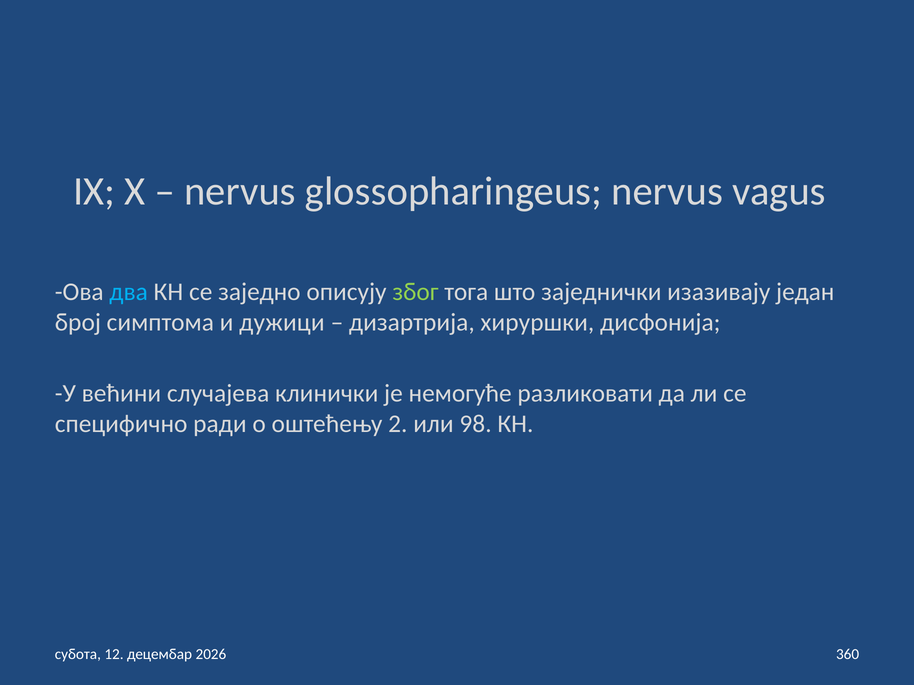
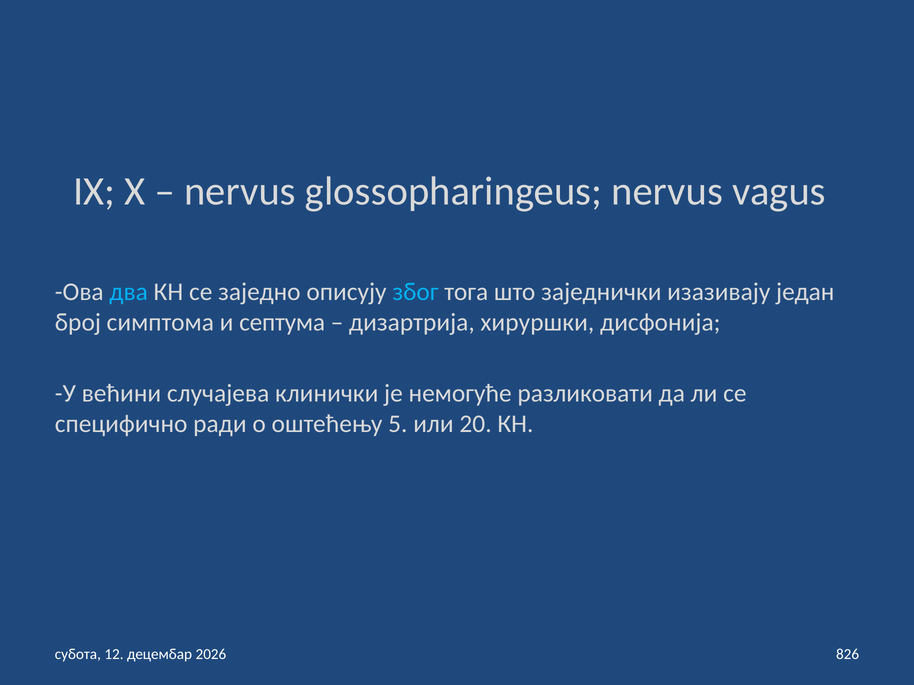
због colour: light green -> light blue
дужици: дужици -> септума
2: 2 -> 5
98: 98 -> 20
360: 360 -> 826
